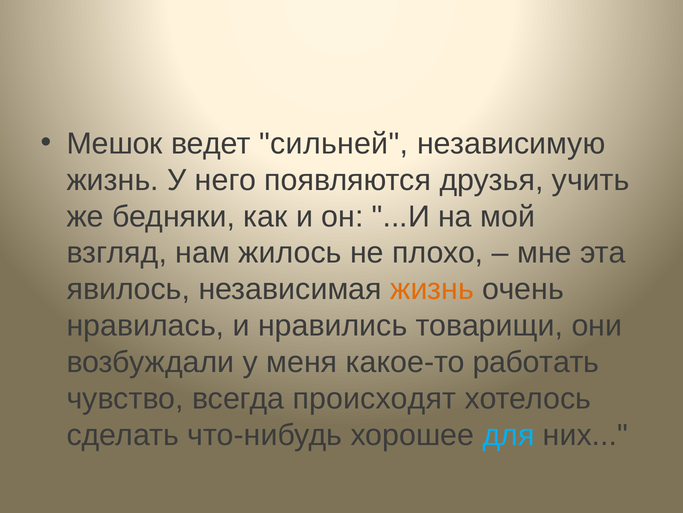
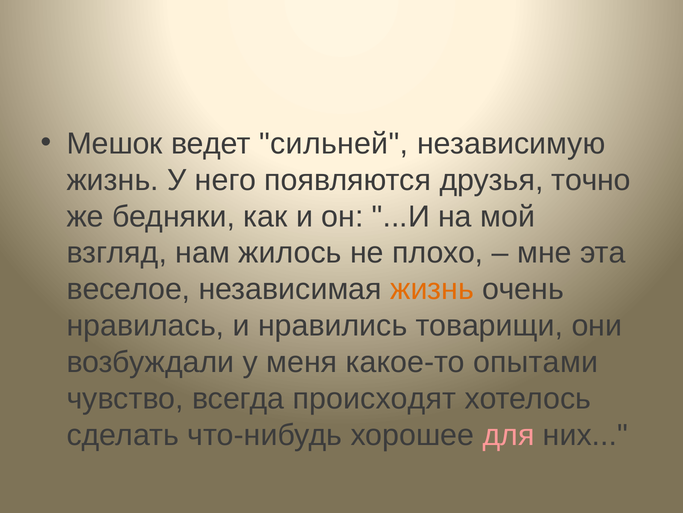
учить: учить -> точно
явилось: явилось -> веселое
работать: работать -> опытами
для colour: light blue -> pink
